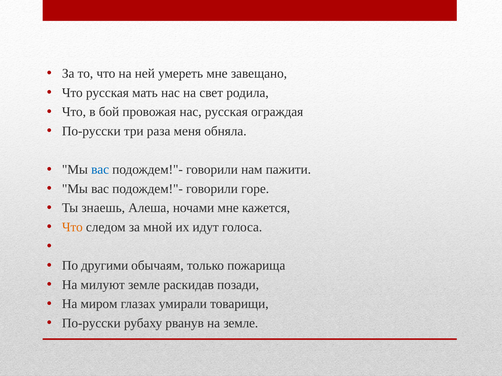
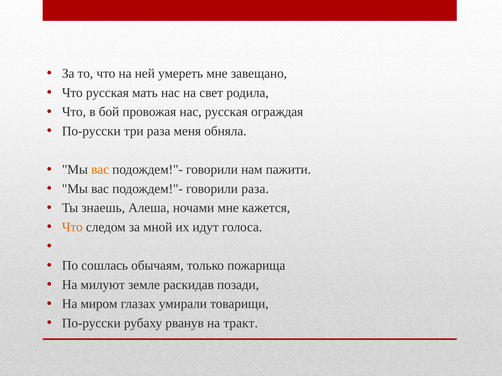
вас at (100, 170) colour: blue -> orange
говорили горе: горе -> раза
другими: другими -> сошлась
на земле: земле -> тракт
